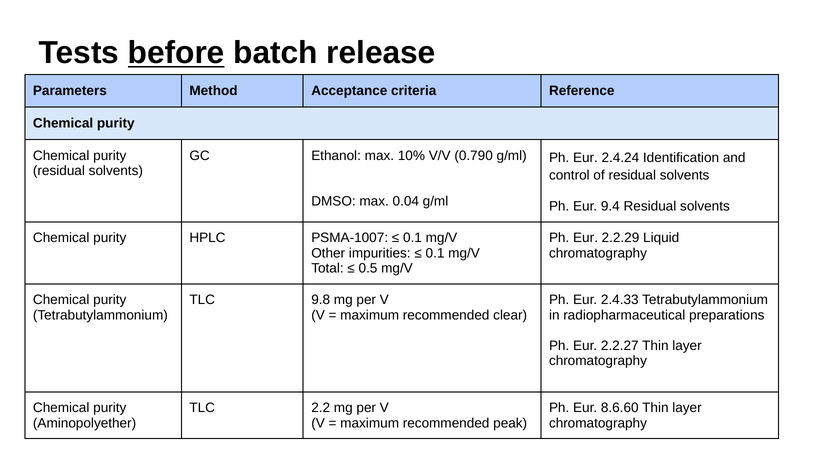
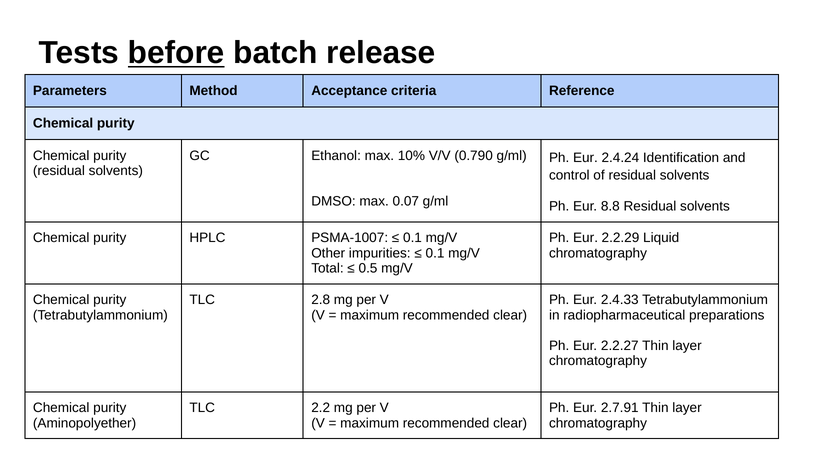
0.04: 0.04 -> 0.07
9.4: 9.4 -> 8.8
9.8: 9.8 -> 2.8
8.6.60: 8.6.60 -> 2.7.91
peak at (510, 423): peak -> clear
